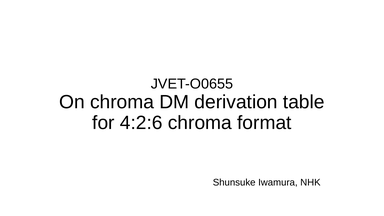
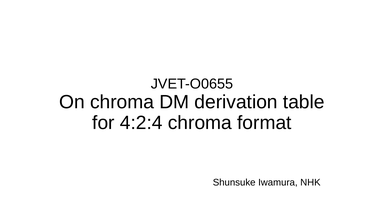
4:2:6: 4:2:6 -> 4:2:4
